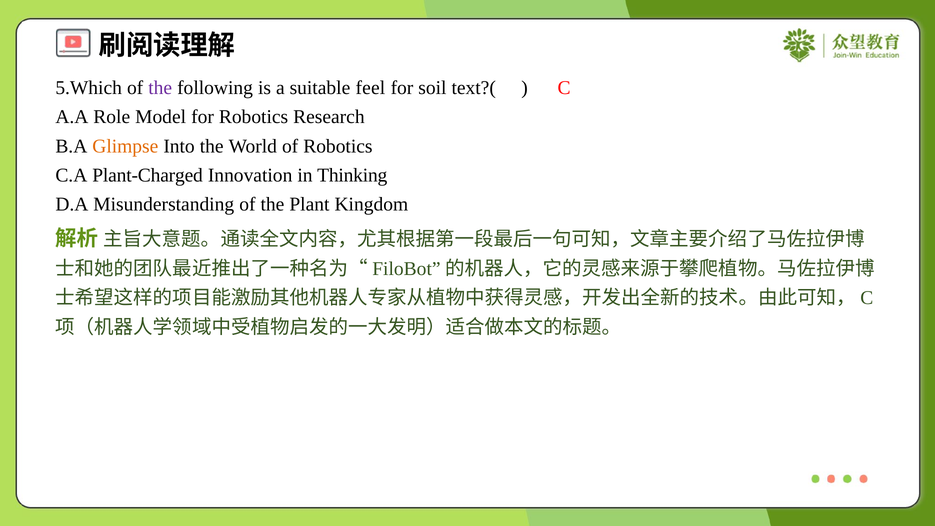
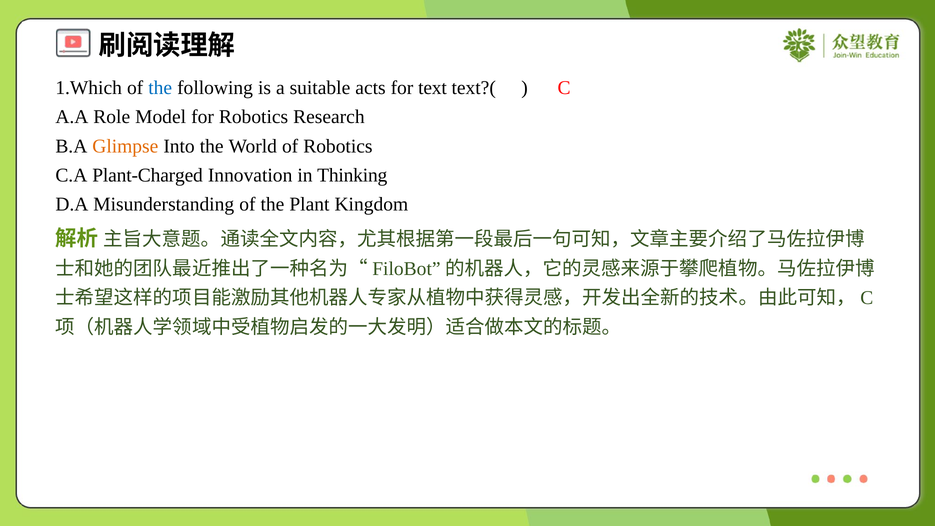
5.Which: 5.Which -> 1.Which
the at (160, 88) colour: purple -> blue
feel: feel -> acts
soil: soil -> text
